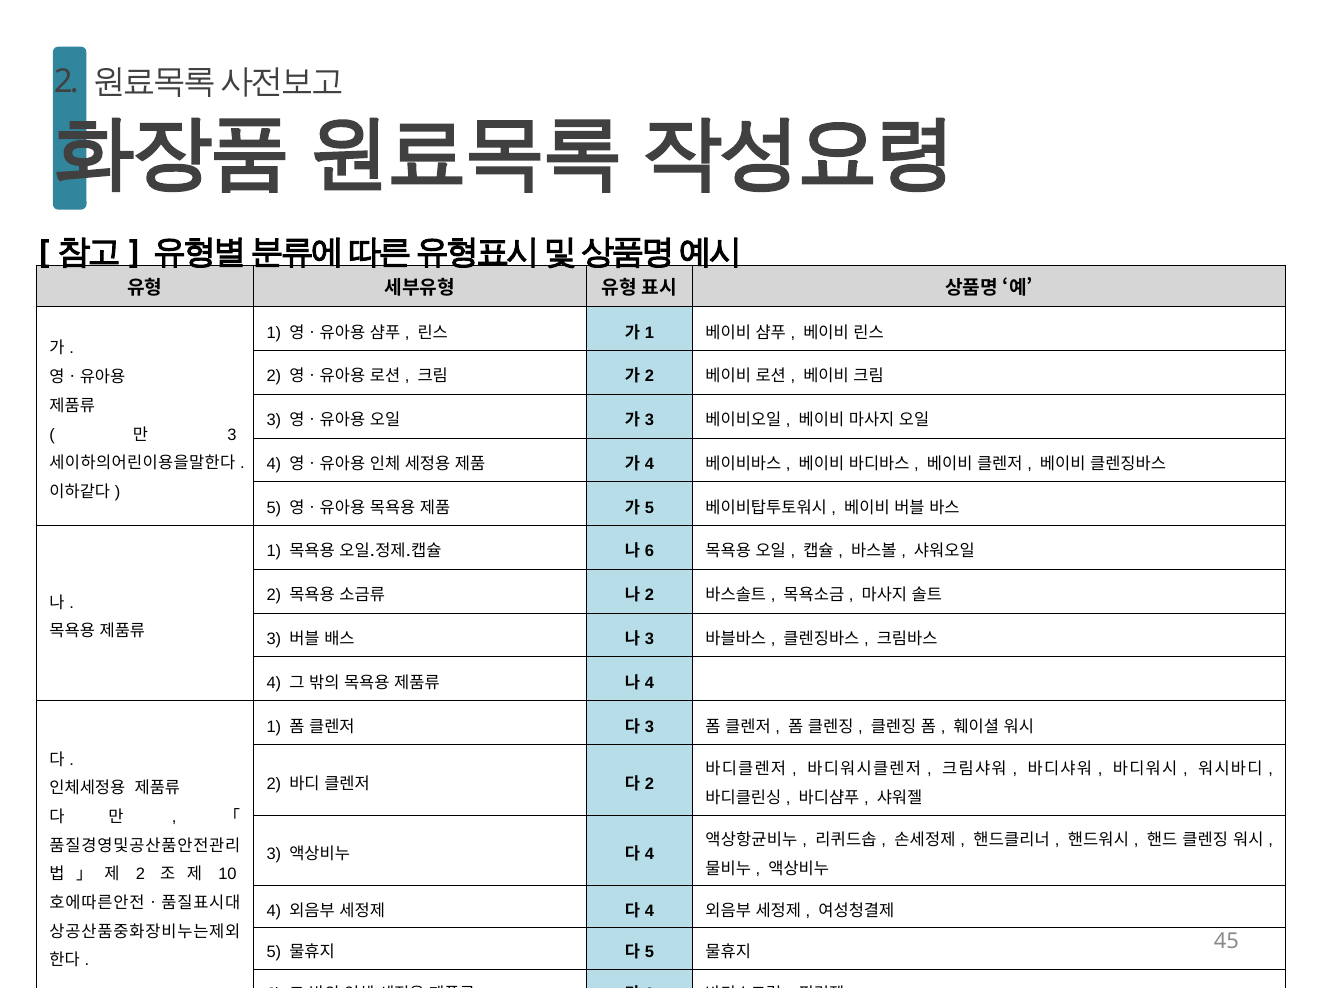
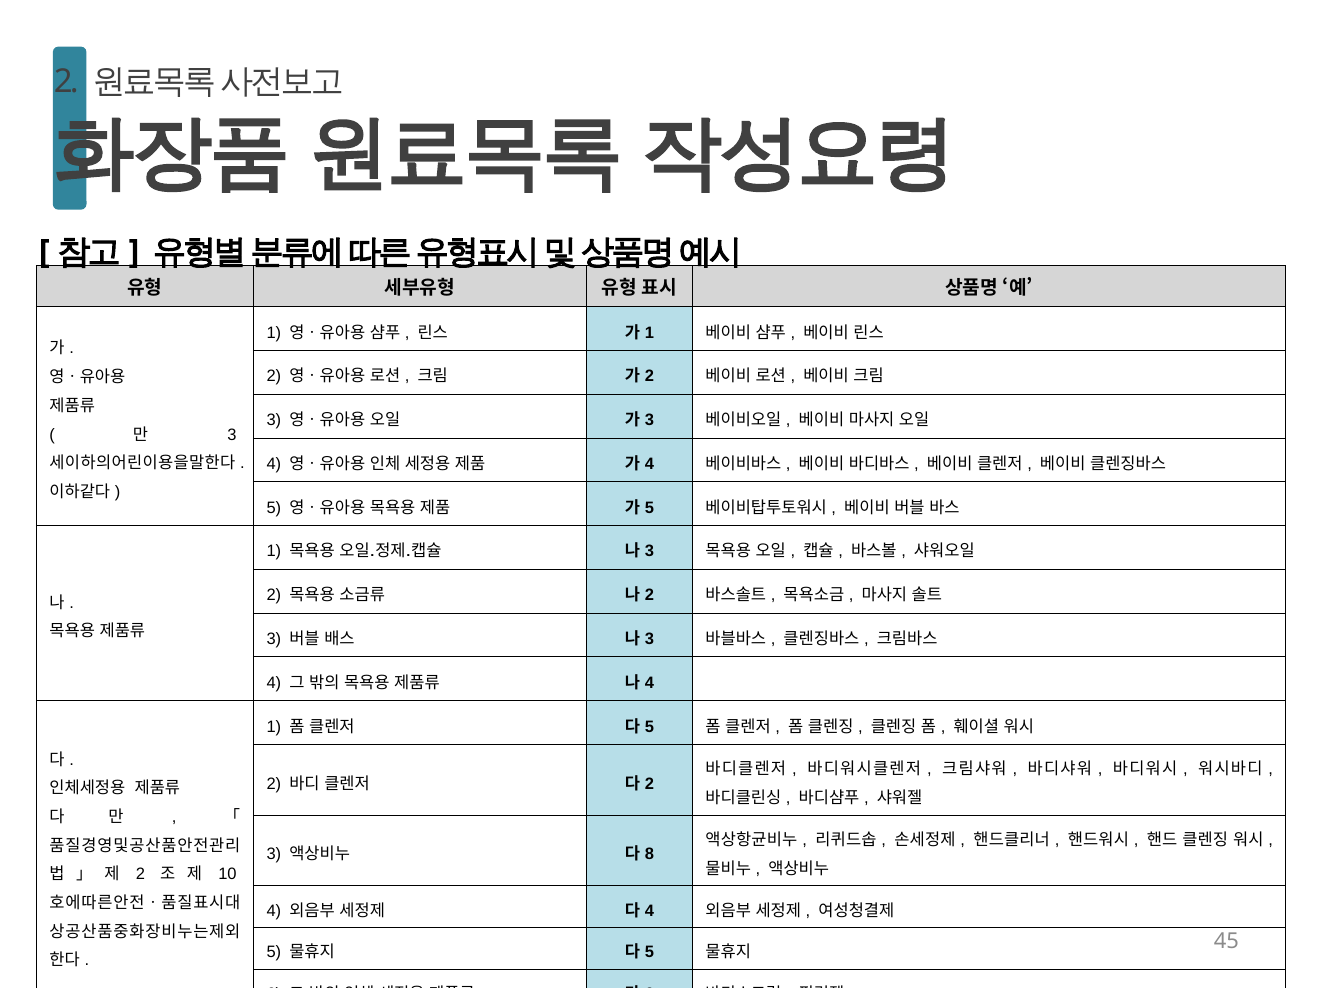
6 at (649, 552): 6 -> 3
3 at (649, 727): 3 -> 5
4 at (649, 855): 4 -> 8
